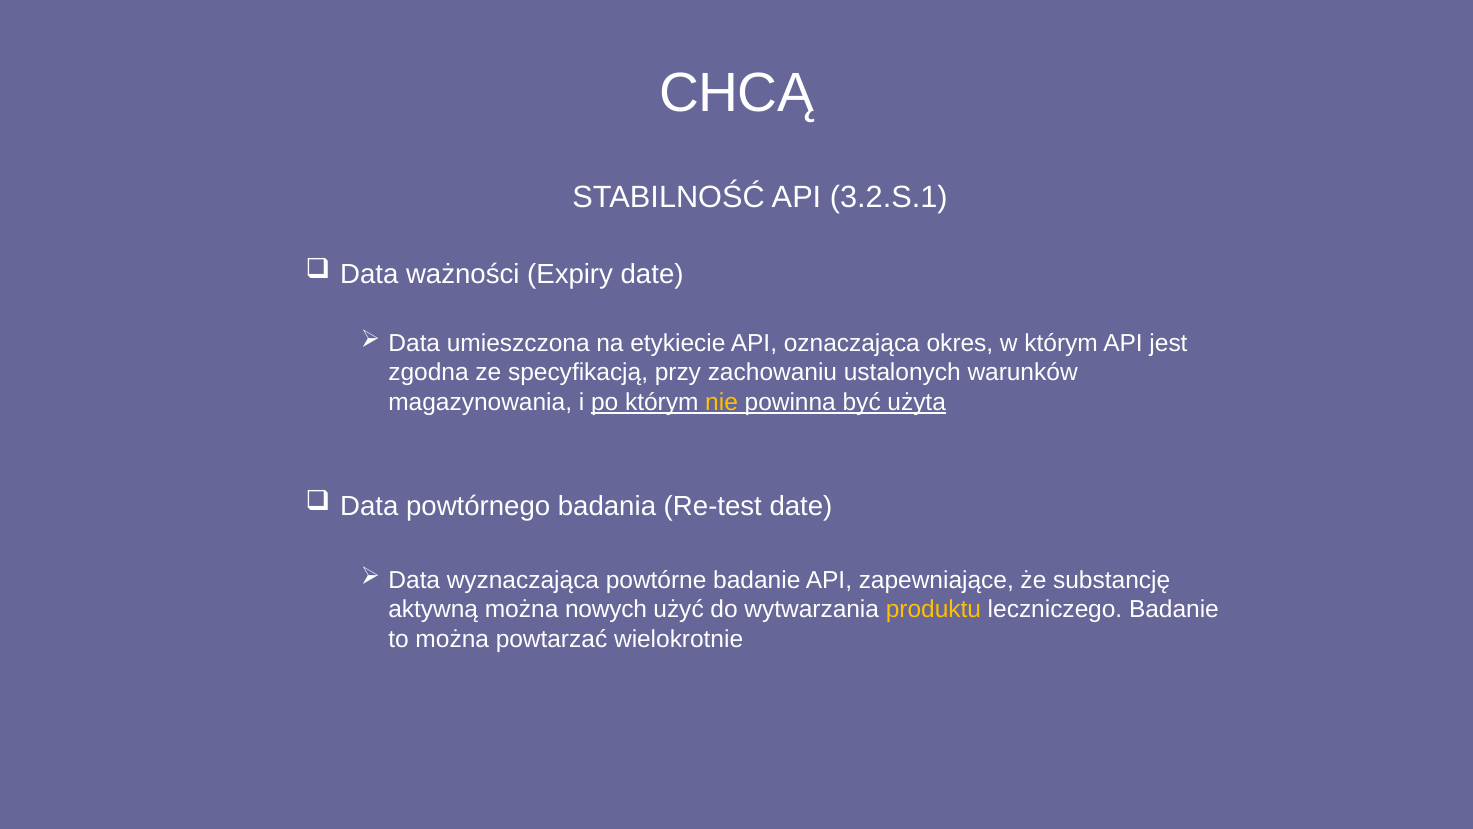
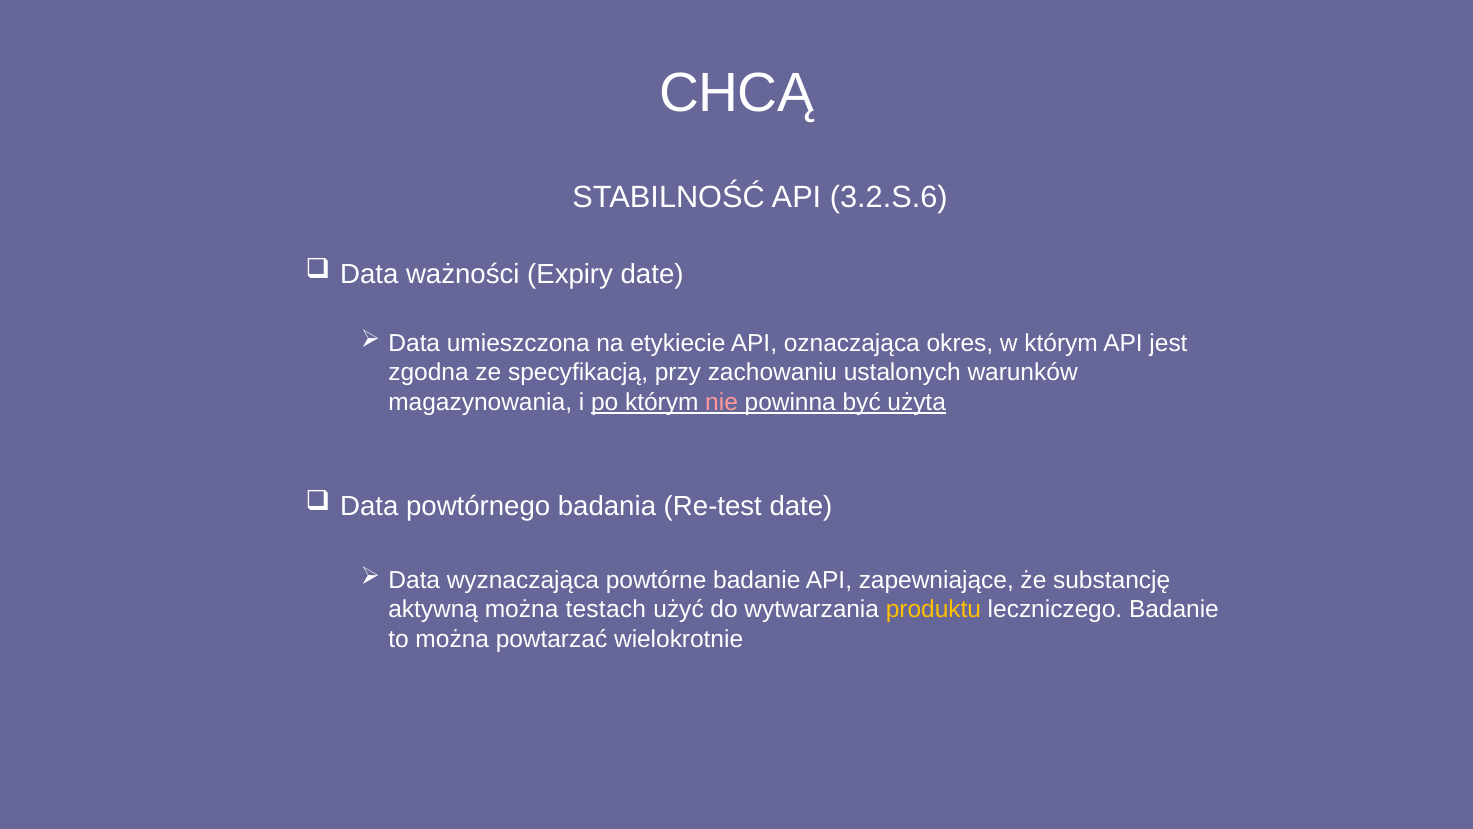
3.2.S.1: 3.2.S.1 -> 3.2.S.6
nie colour: yellow -> pink
nowych: nowych -> testach
